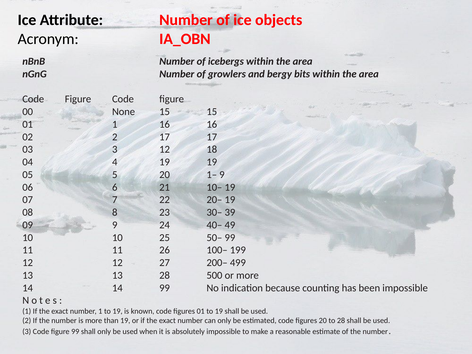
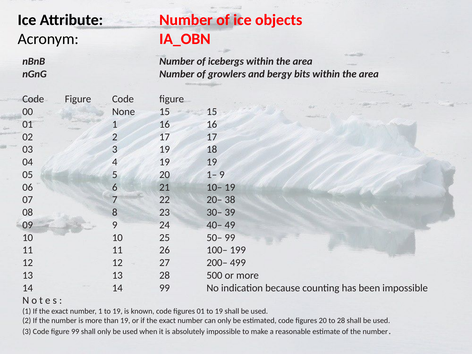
3 12: 12 -> 19
20– 19: 19 -> 38
